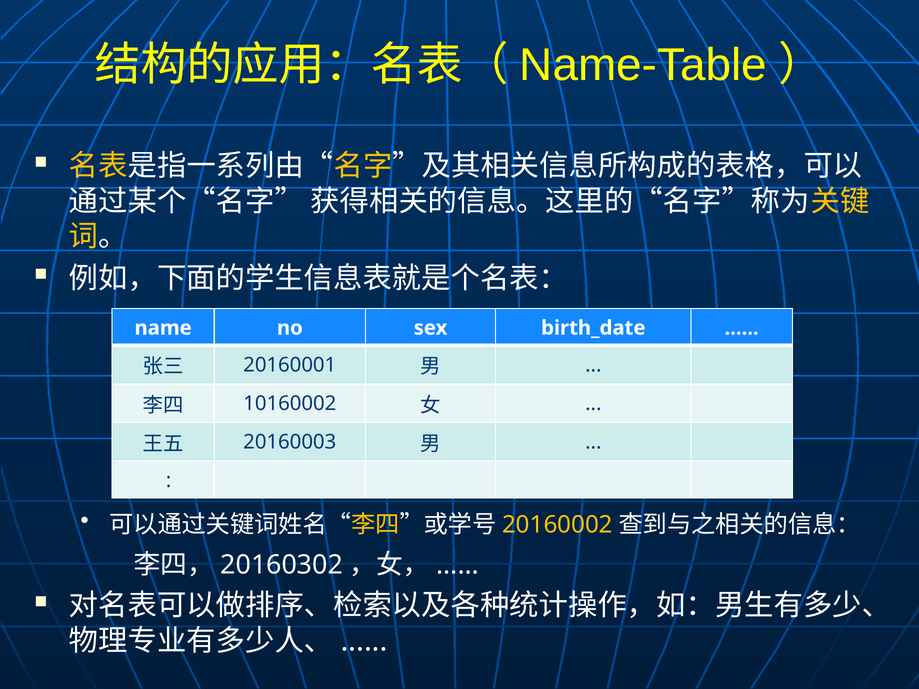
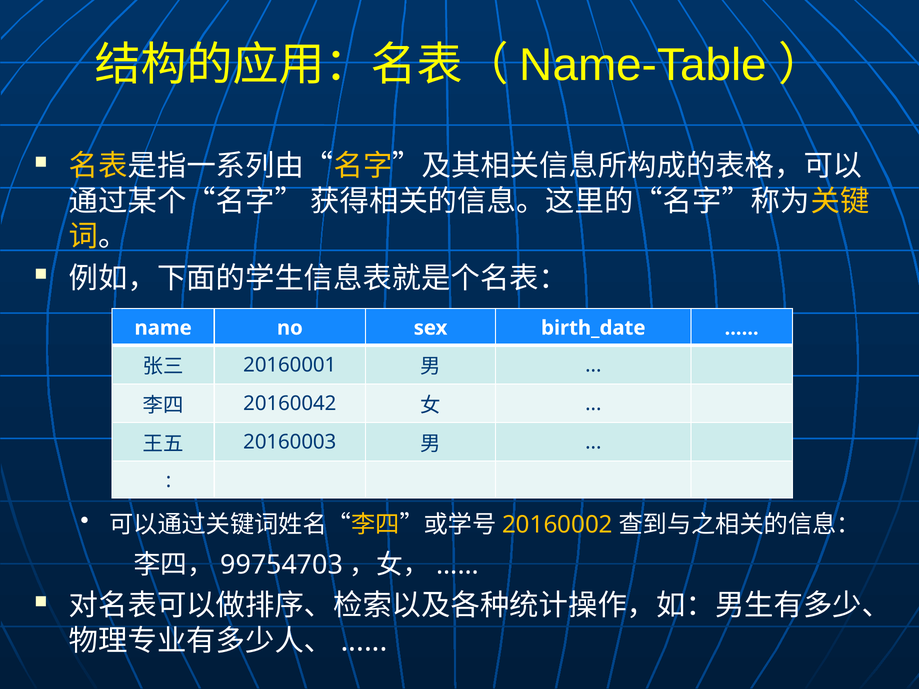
10160002: 10160002 -> 20160042
20160302: 20160302 -> 99754703
